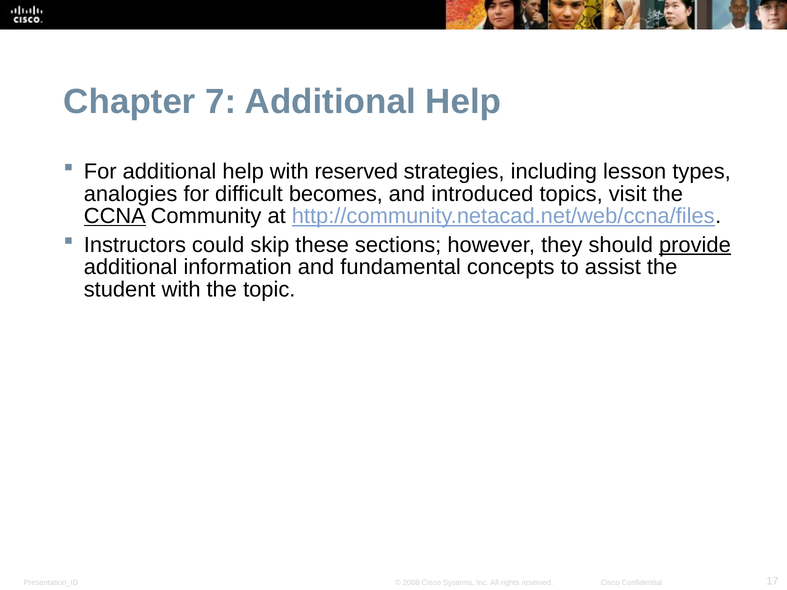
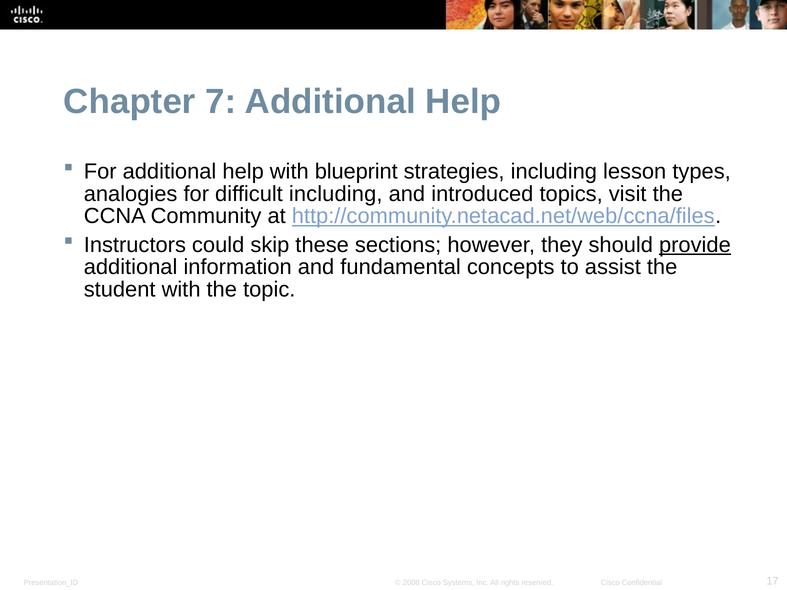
with reserved: reserved -> blueprint
difficult becomes: becomes -> including
CCNA underline: present -> none
